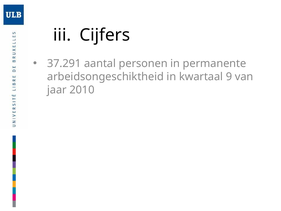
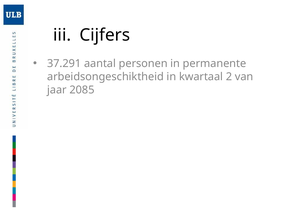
9: 9 -> 2
2010: 2010 -> 2085
